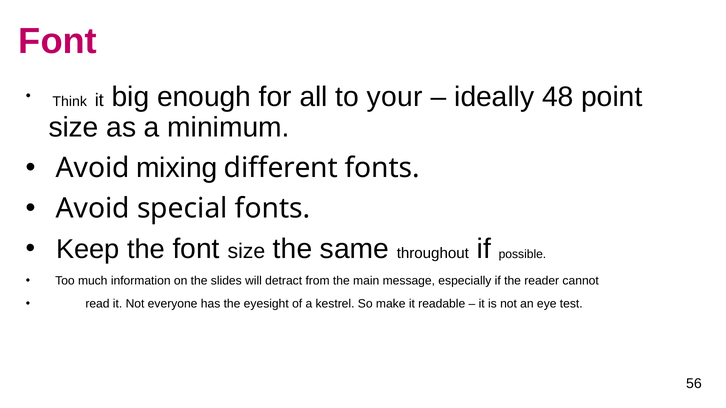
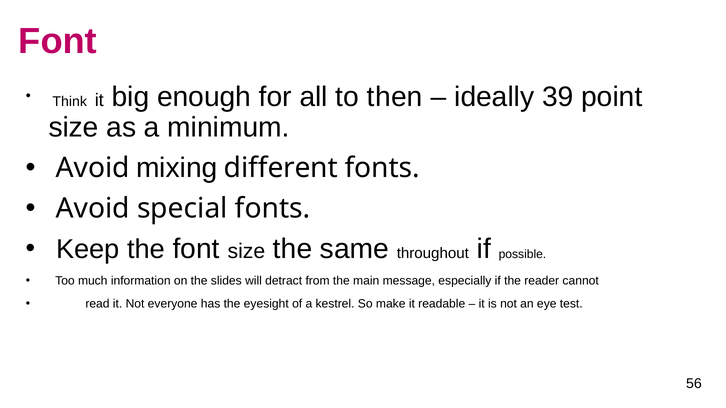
your: your -> then
48: 48 -> 39
